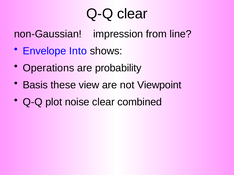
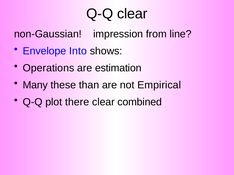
probability: probability -> estimation
Basis: Basis -> Many
view: view -> than
Viewpoint: Viewpoint -> Empirical
noise: noise -> there
